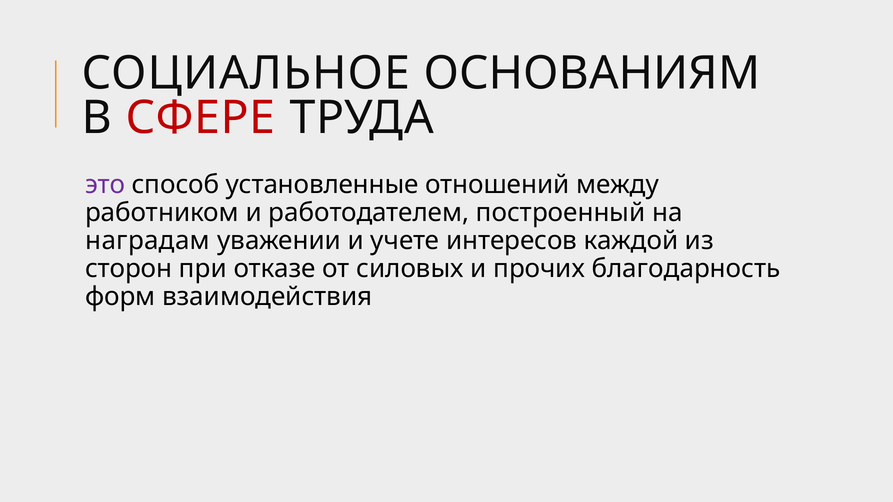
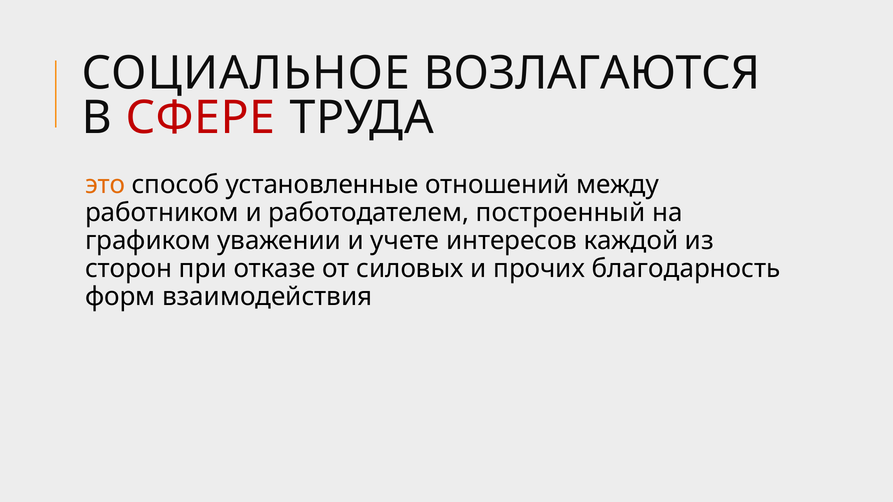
ОСНОВАНИЯМ: ОСНОВАНИЯМ -> ВОЗЛАГАЮТСЯ
это colour: purple -> orange
наградам: наградам -> графиком
